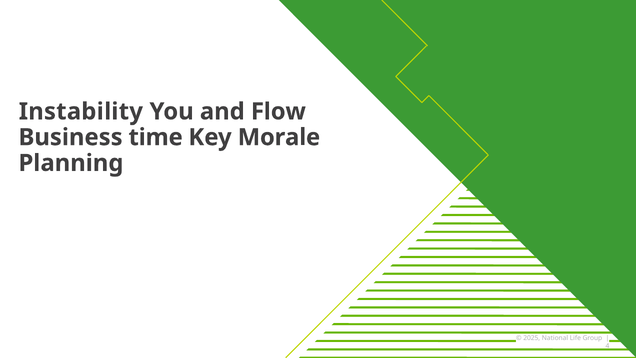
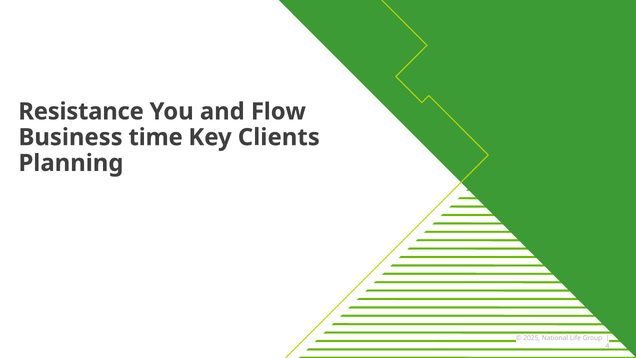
Instability: Instability -> Resistance
Morale: Morale -> Clients
